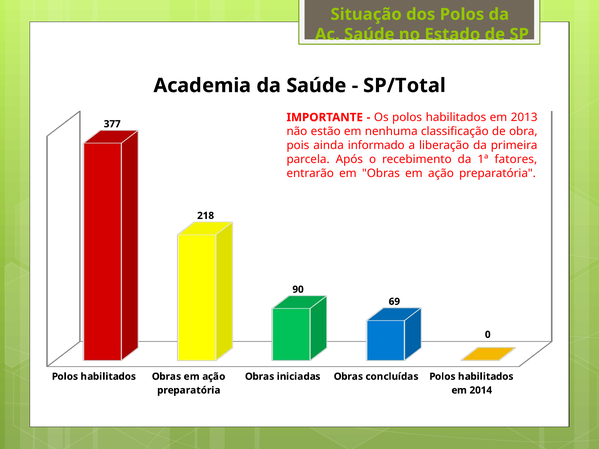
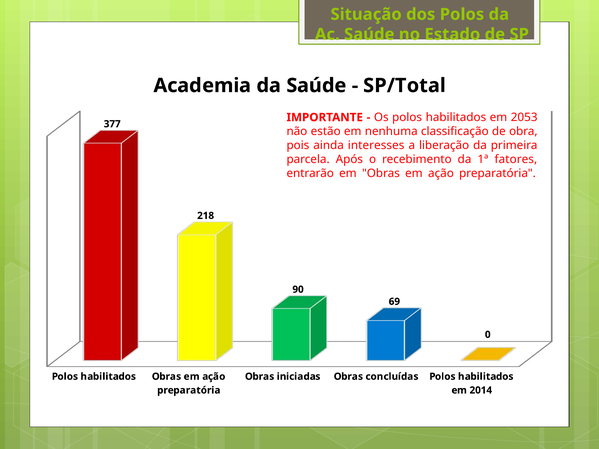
2013: 2013 -> 2053
informado: informado -> interesses
